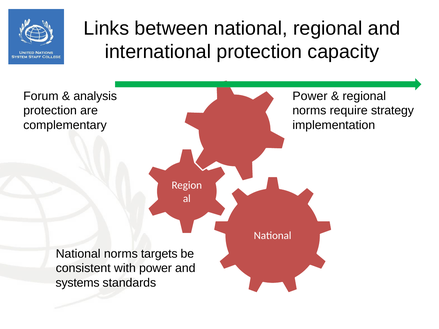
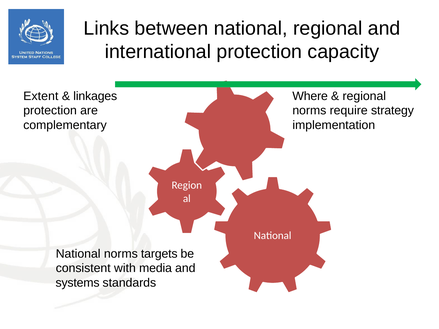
Forum: Forum -> Extent
analysis: analysis -> linkages
Power at (310, 96): Power -> Where
with power: power -> media
